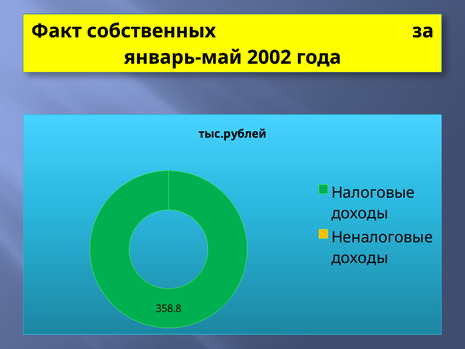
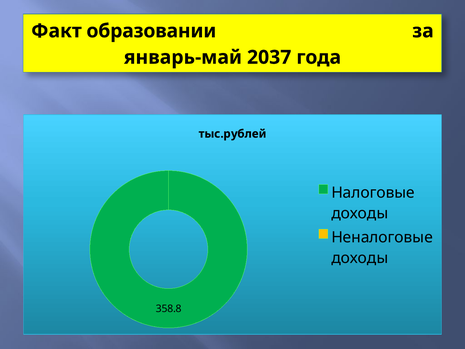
собственных: собственных -> образовании
2002: 2002 -> 2037
